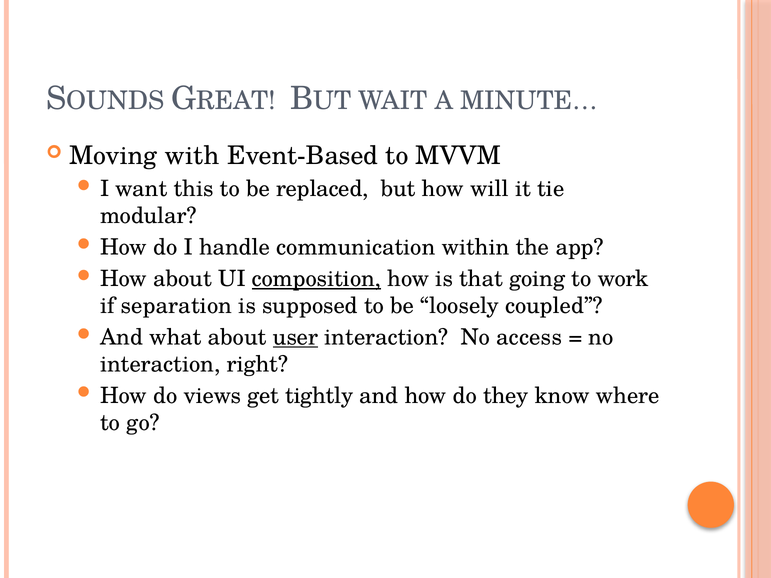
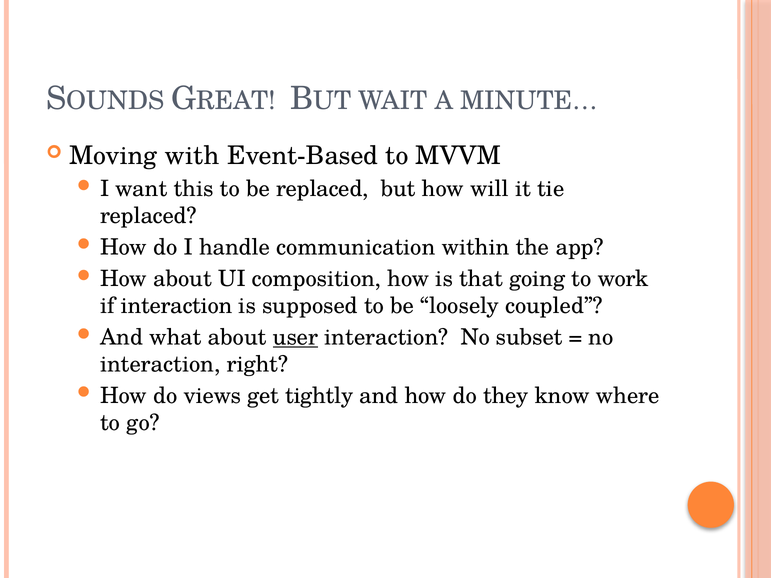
modular at (148, 216): modular -> replaced
composition underline: present -> none
if separation: separation -> interaction
access: access -> subset
